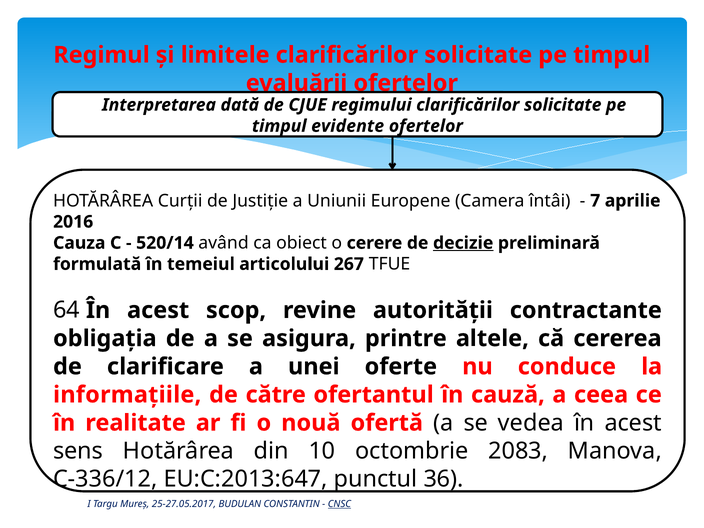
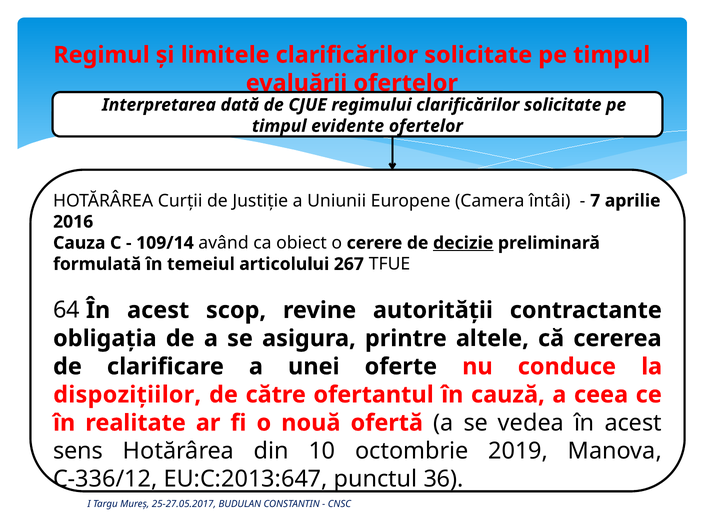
520/14: 520/14 -> 109/14
informațiile: informațiile -> dispozițiilor
2083: 2083 -> 2019
CNSC underline: present -> none
